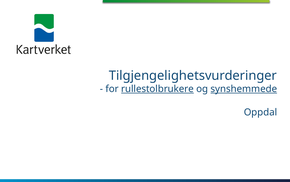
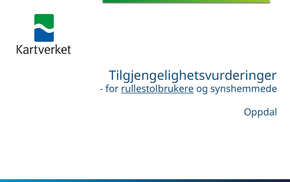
synshemmede underline: present -> none
